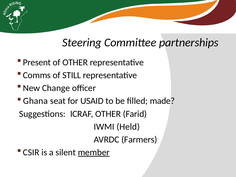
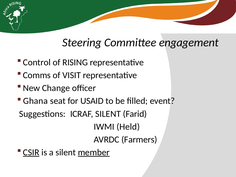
partnerships: partnerships -> engagement
Present: Present -> Control
of OTHER: OTHER -> RISING
STILL: STILL -> VISIT
made: made -> event
ICRAF OTHER: OTHER -> SILENT
CSIR underline: none -> present
